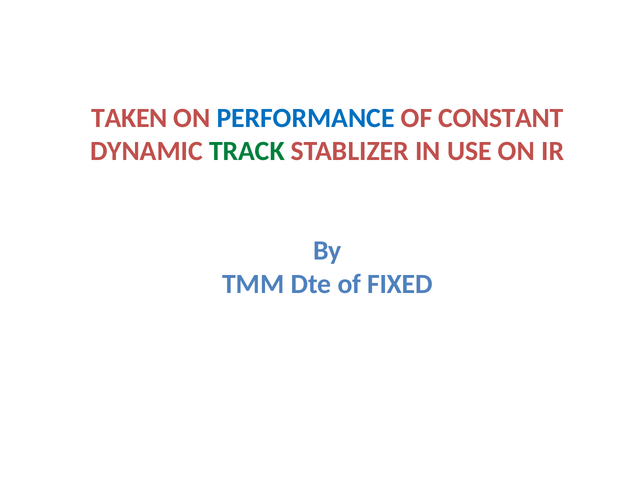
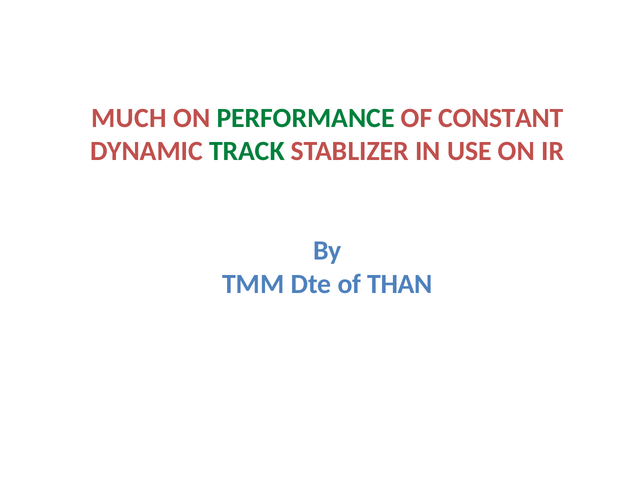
TAKEN: TAKEN -> MUCH
PERFORMANCE colour: blue -> green
FIXED: FIXED -> THAN
